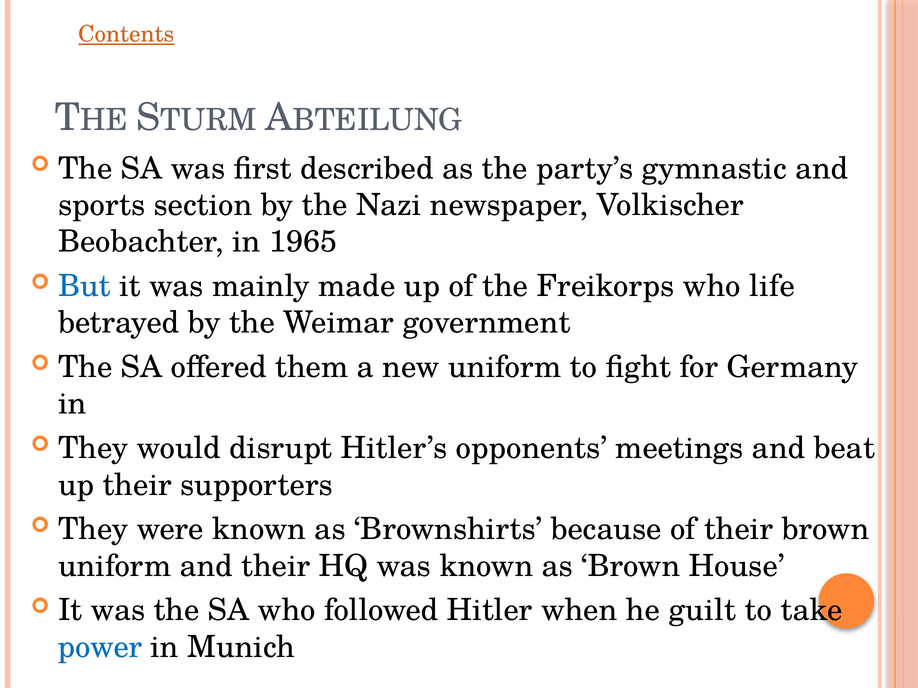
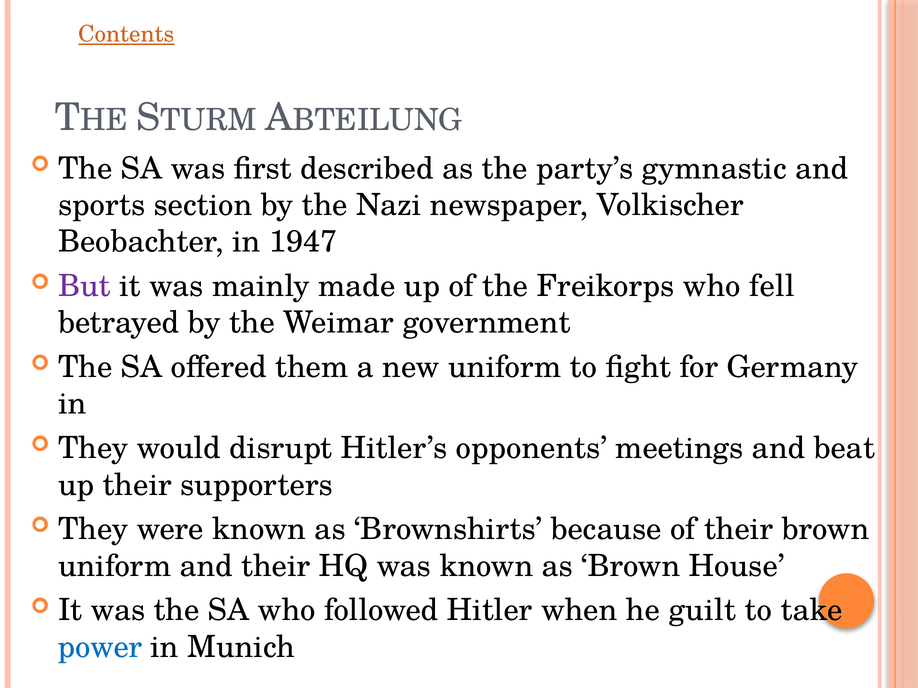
1965: 1965 -> 1947
But colour: blue -> purple
life: life -> fell
